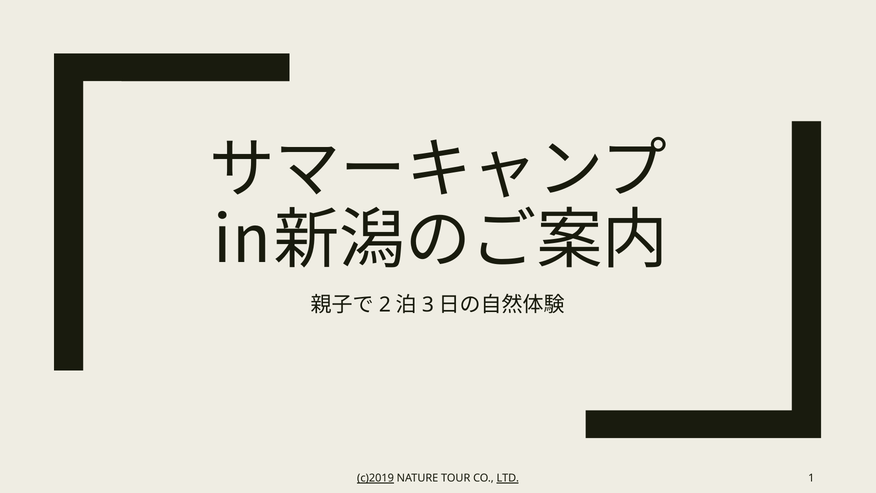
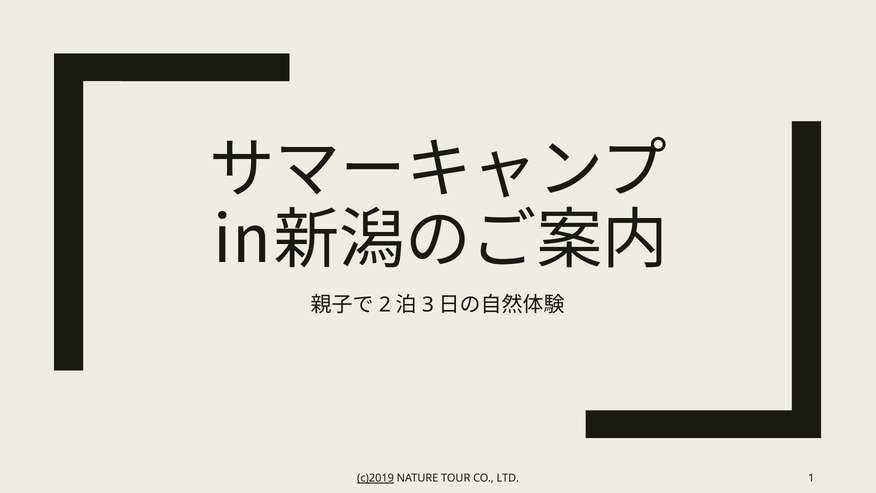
LTD underline: present -> none
